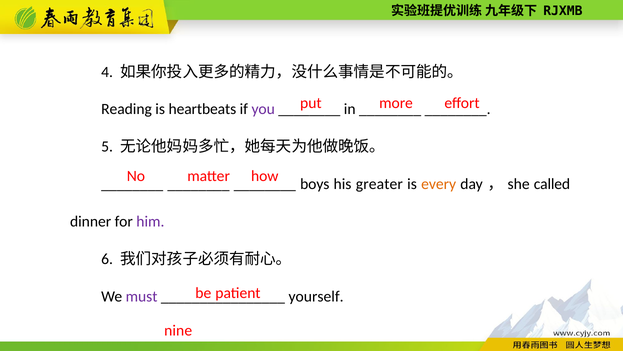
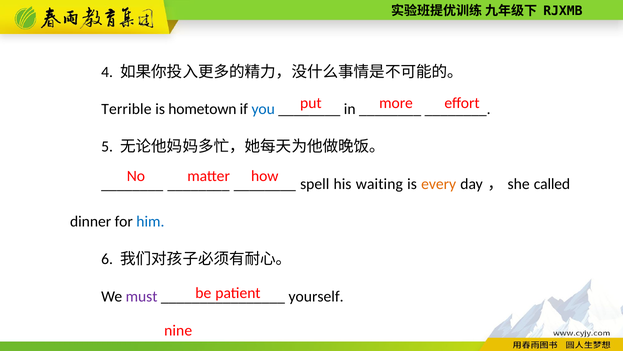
Reading: Reading -> Terrible
heartbeats: heartbeats -> hometown
you colour: purple -> blue
boys: boys -> spell
greater: greater -> waiting
him colour: purple -> blue
